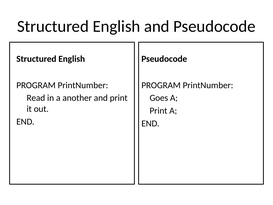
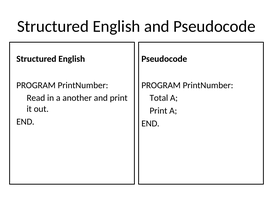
Goes: Goes -> Total
